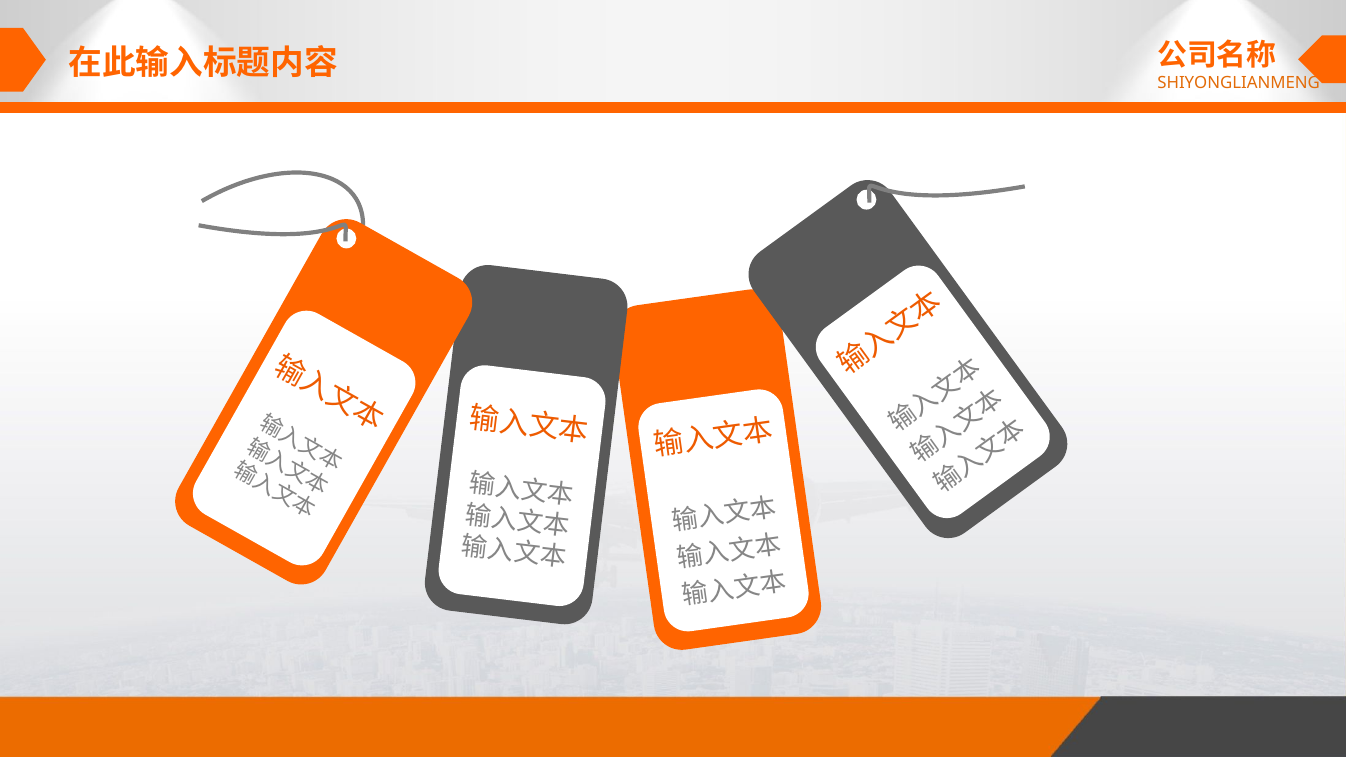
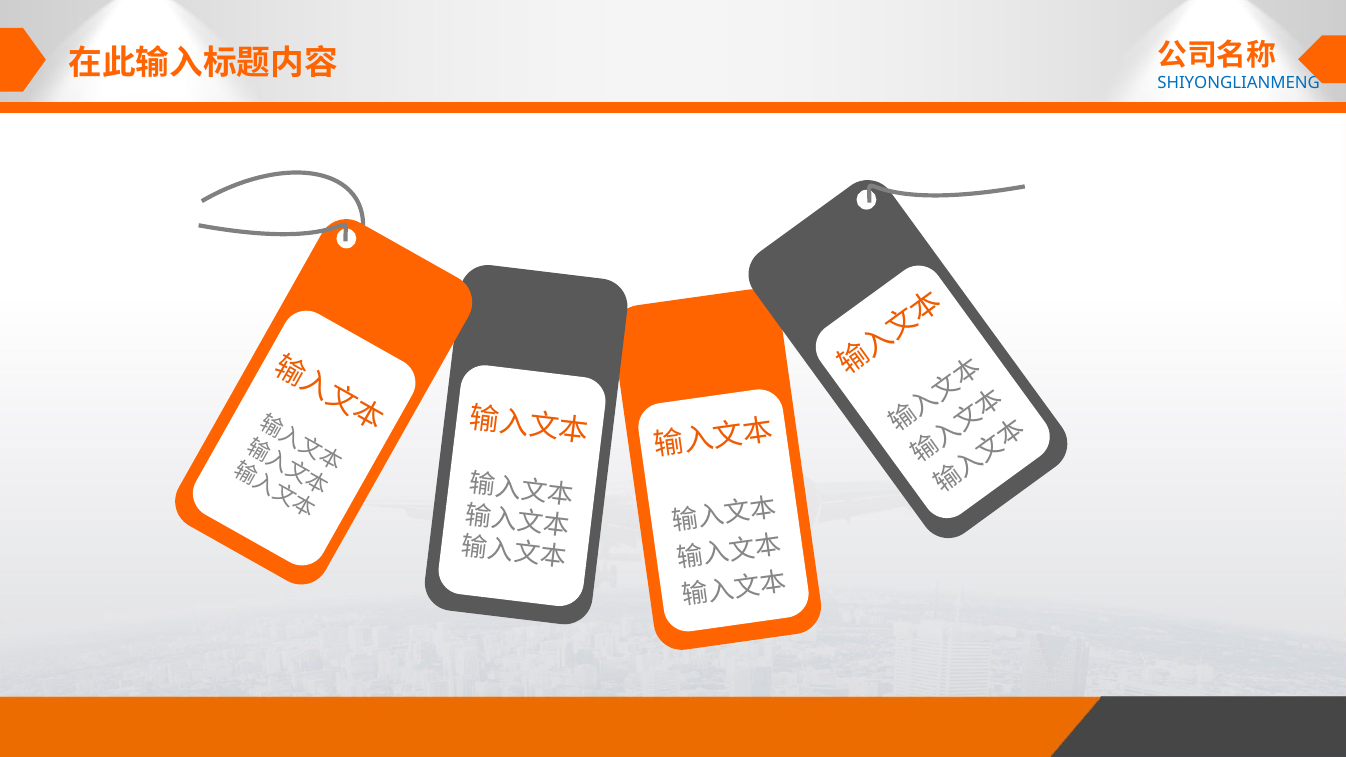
SHIYONGLIANMENG colour: orange -> blue
